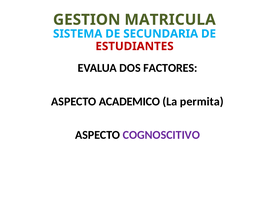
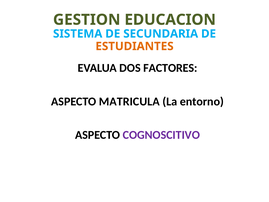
MATRICULA: MATRICULA -> EDUCACION
ESTUDIANTES colour: red -> orange
ACADEMICO: ACADEMICO -> MATRICULA
permita: permita -> entorno
